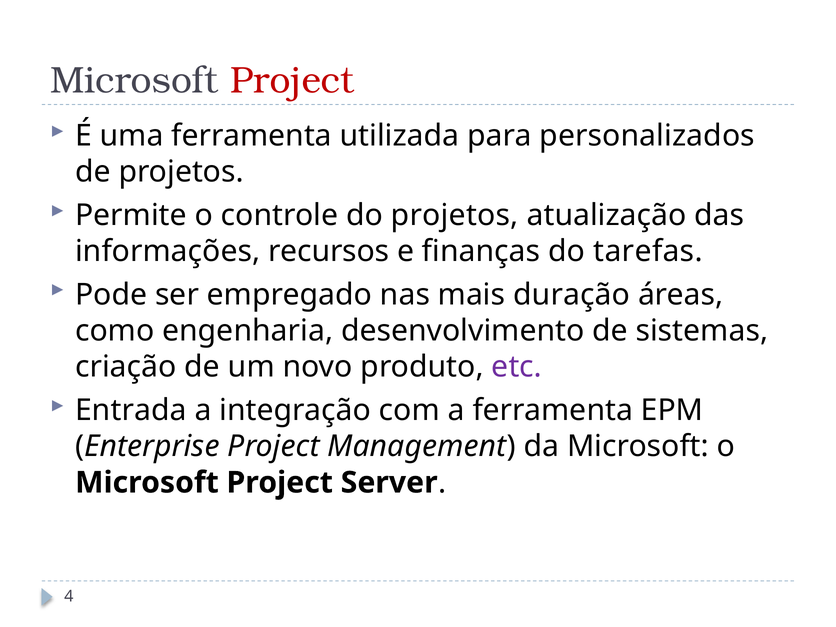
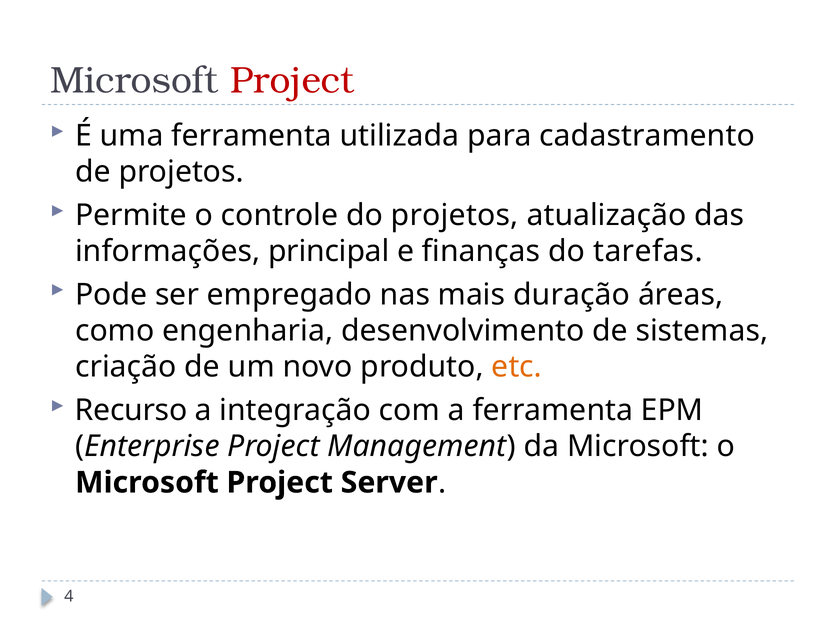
personalizados: personalizados -> cadastramento
recursos: recursos -> principal
etc colour: purple -> orange
Entrada: Entrada -> Recurso
